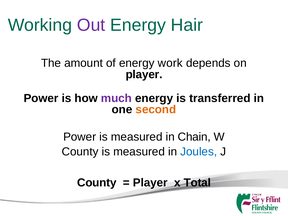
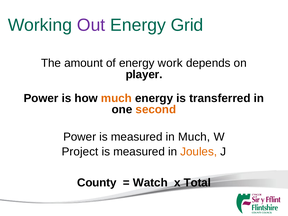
Hair: Hair -> Grid
much at (116, 98) colour: purple -> orange
in Chain: Chain -> Much
County at (80, 152): County -> Project
Joules colour: blue -> orange
Player at (150, 183): Player -> Watch
